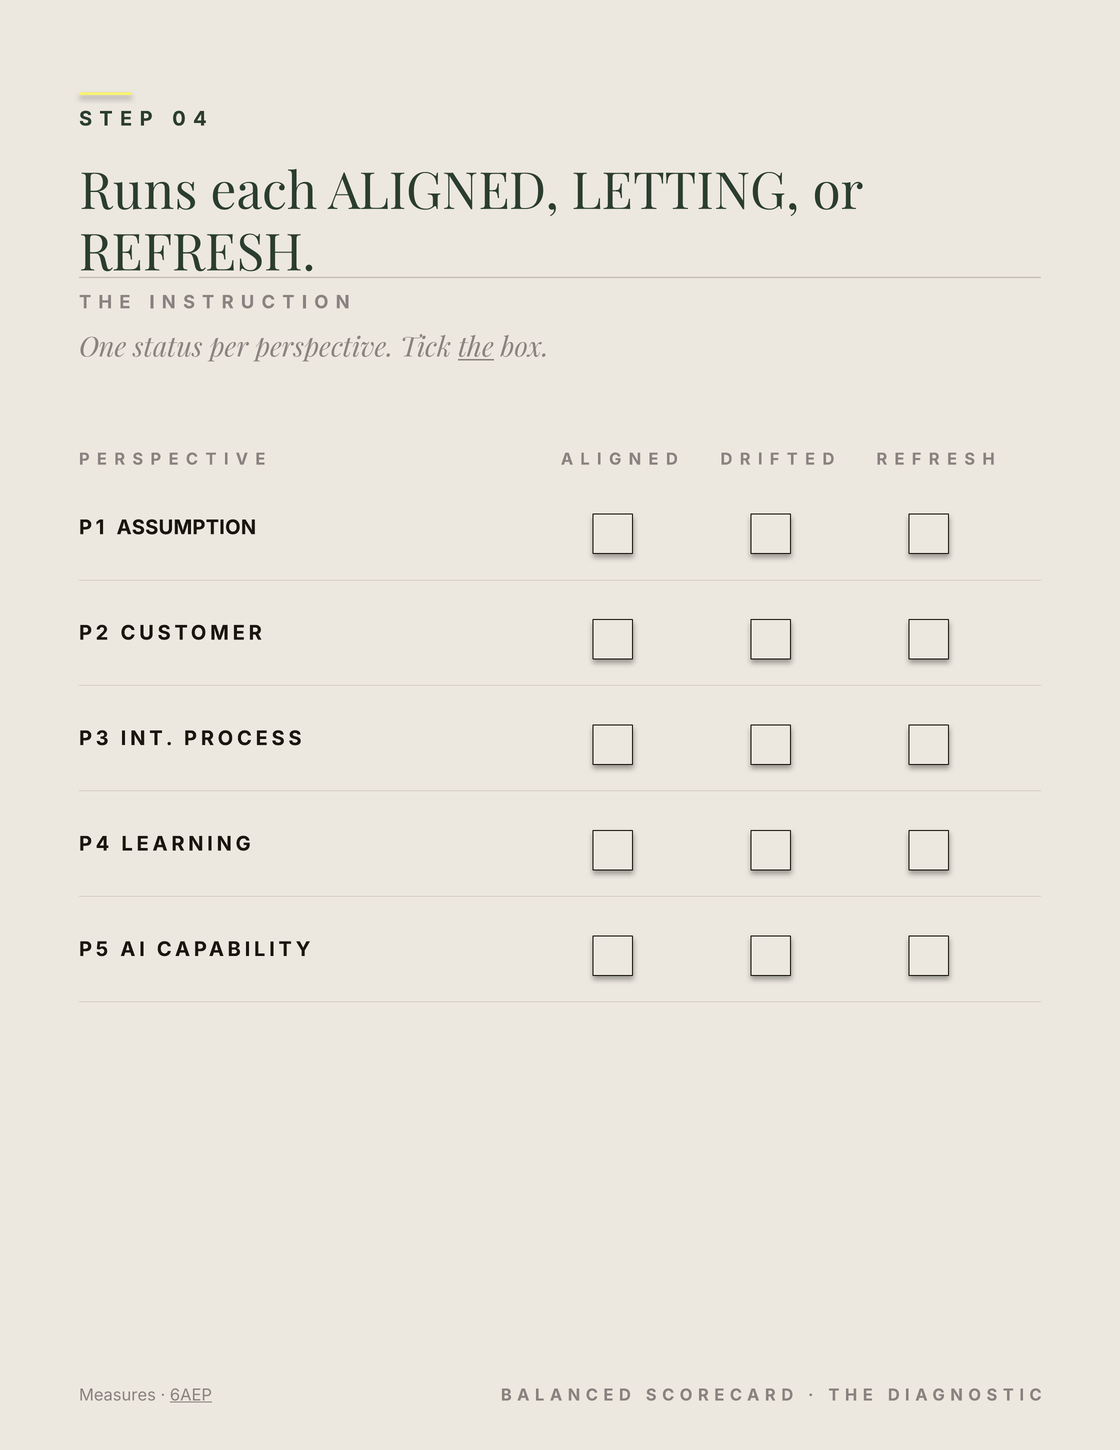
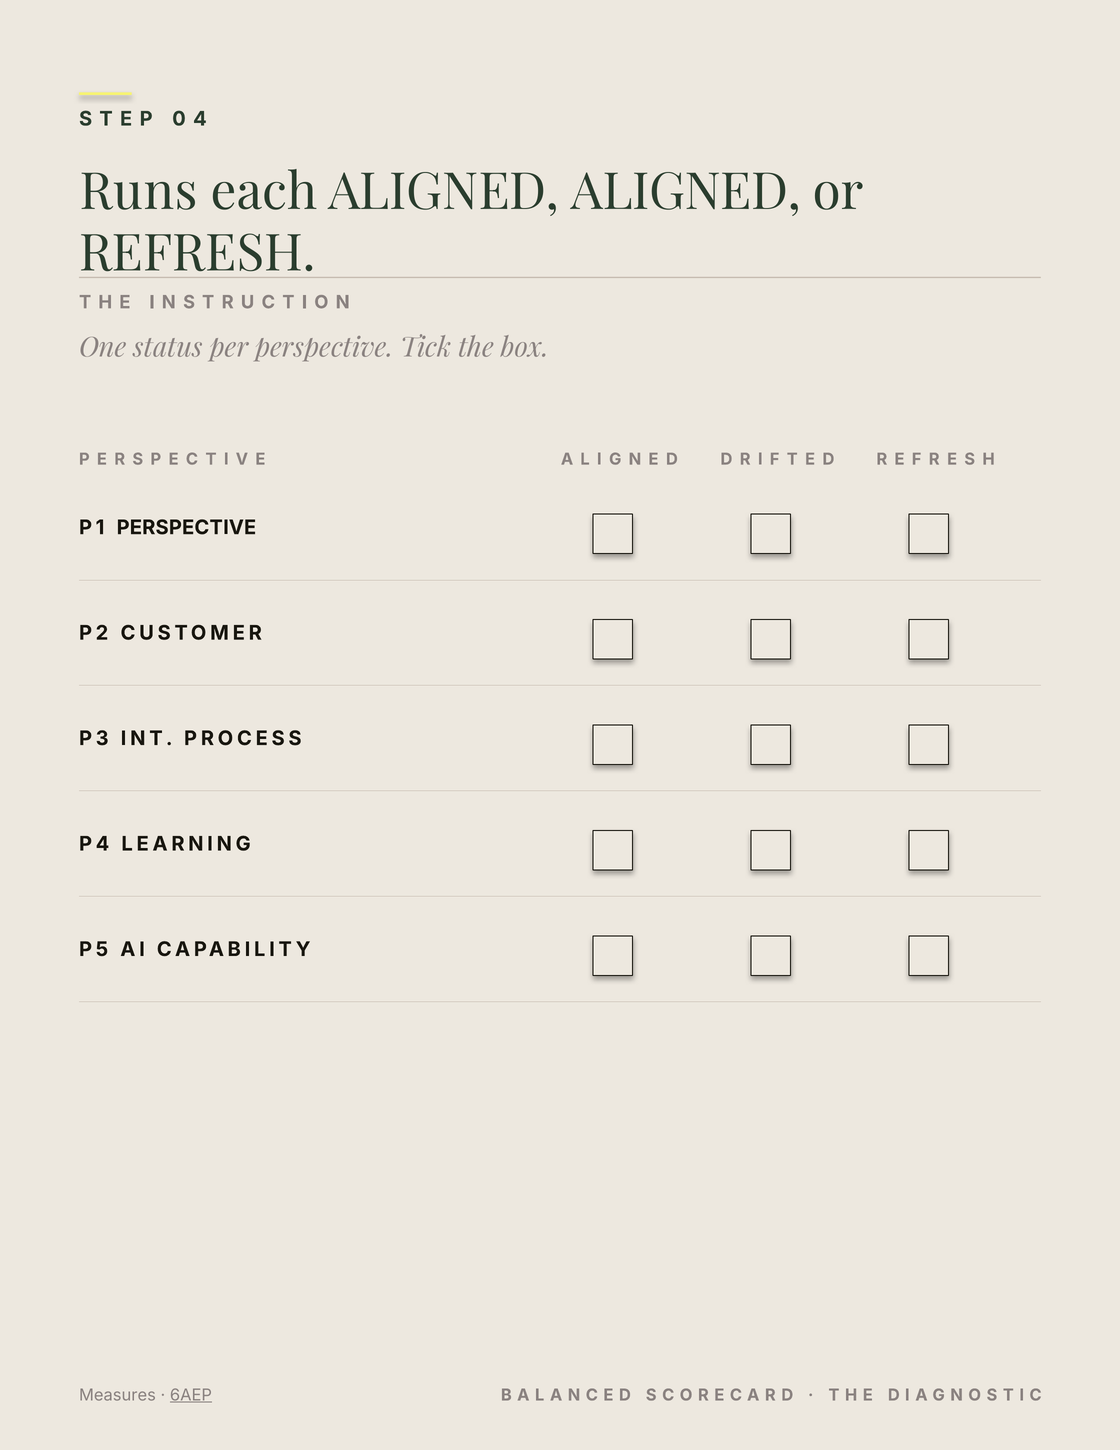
ALIGNED LETTING: LETTING -> ALIGNED
the underline: present -> none
P1 ASSUMPTION: ASSUMPTION -> PERSPECTIVE
